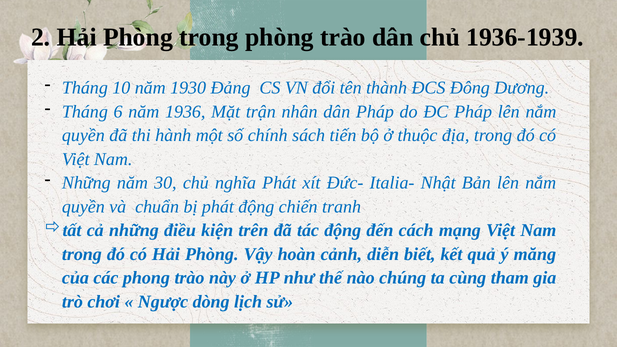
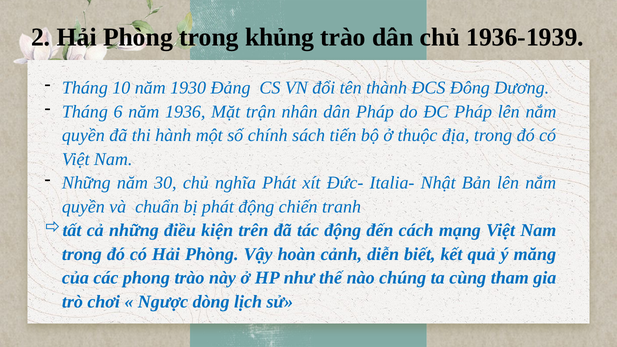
trong phòng: phòng -> khủng
